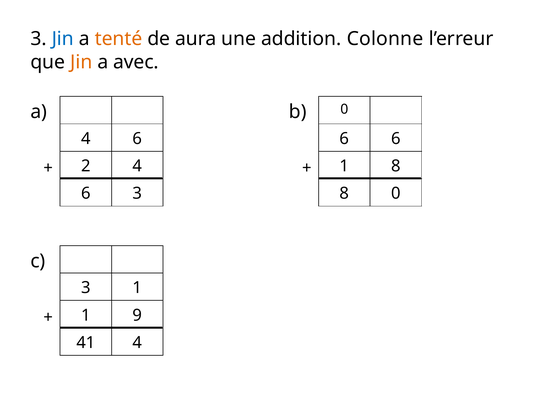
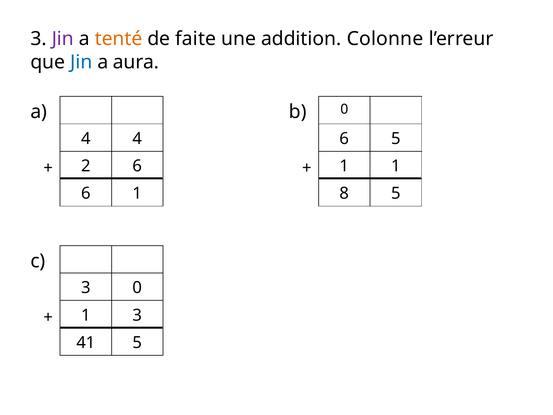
Jin at (63, 39) colour: blue -> purple
aura: aura -> faite
Jin at (81, 62) colour: orange -> blue
avec: avec -> aura
6 at (137, 139): 6 -> 4
6 6: 6 -> 5
2 4: 4 -> 6
1 8: 8 -> 1
6 3: 3 -> 1
8 0: 0 -> 5
3 1: 1 -> 0
1 9: 9 -> 3
41 4: 4 -> 5
